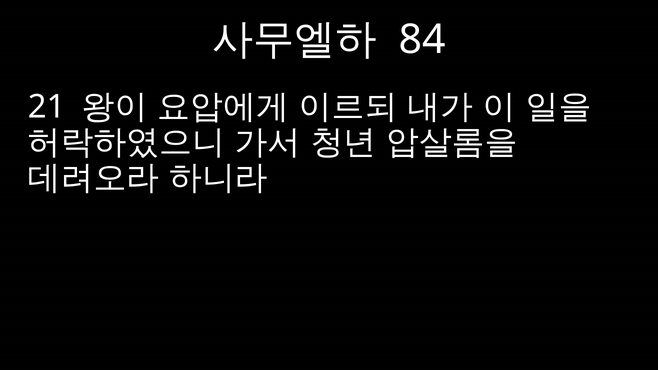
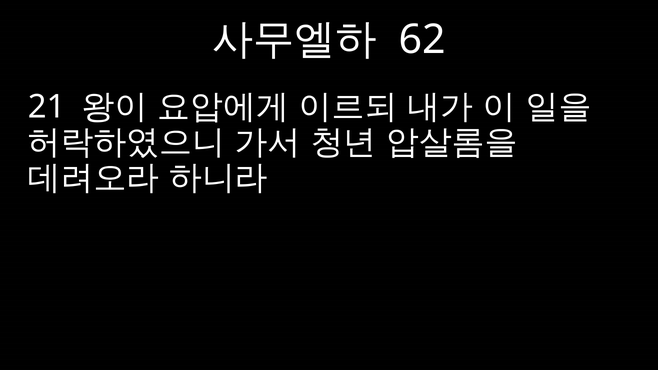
84: 84 -> 62
